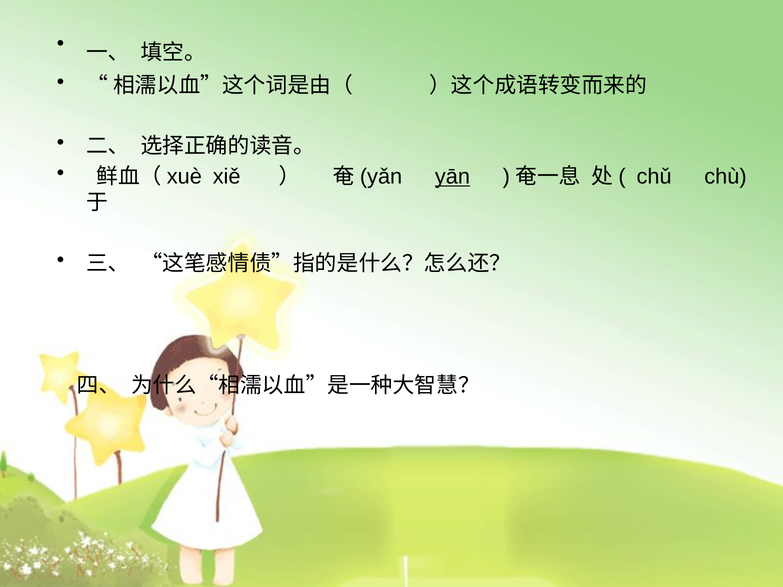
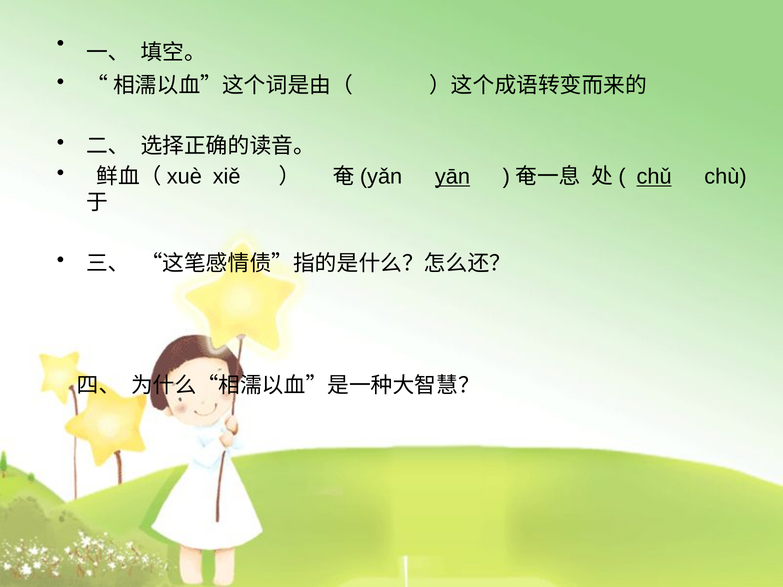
chǔ underline: none -> present
